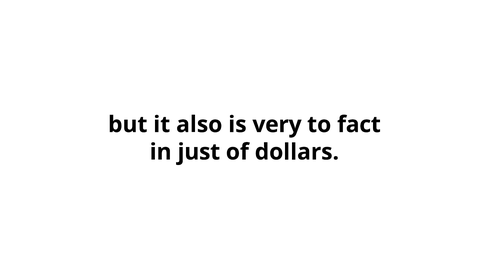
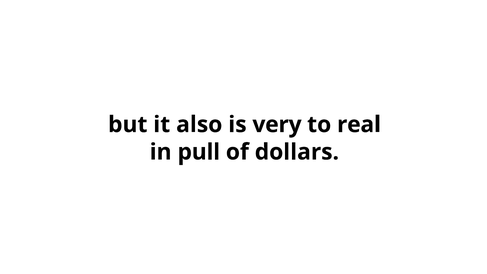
fact: fact -> real
just: just -> pull
